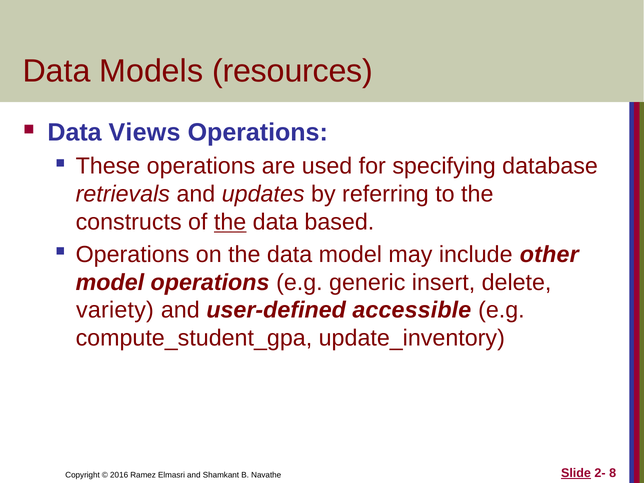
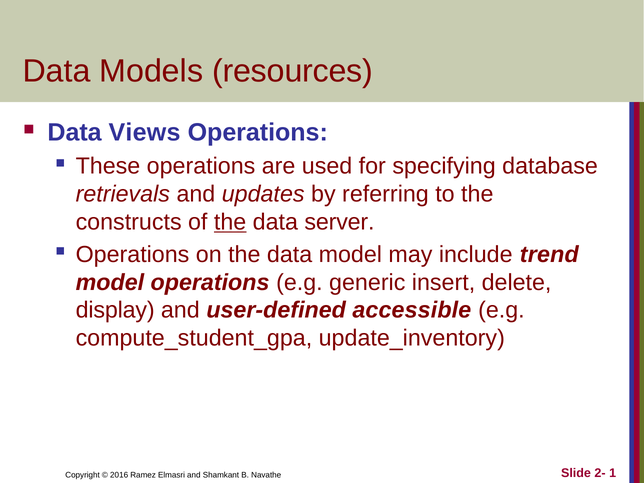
based: based -> server
other: other -> trend
variety: variety -> display
Slide underline: present -> none
8: 8 -> 1
